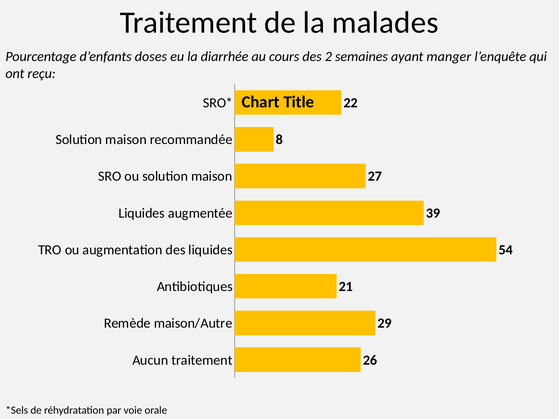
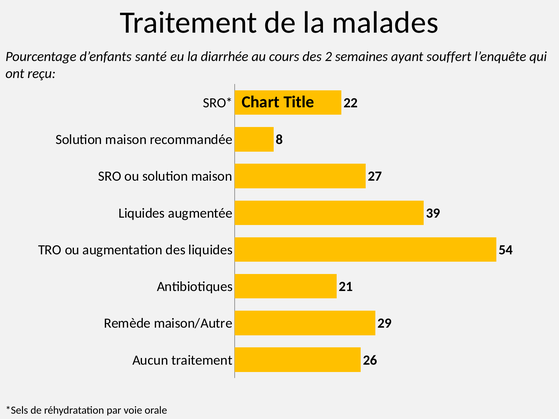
doses: doses -> santé
manger: manger -> souffert
